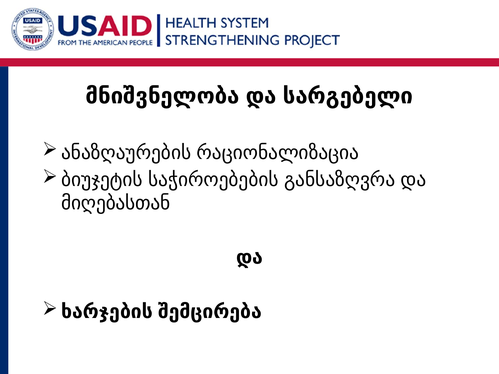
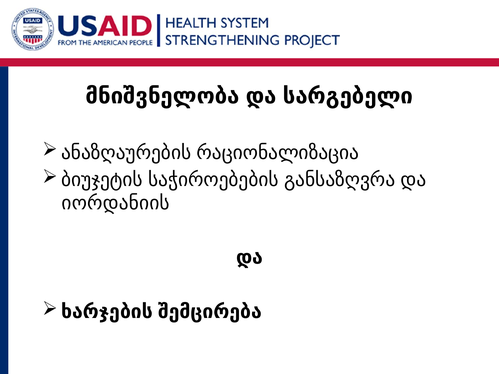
მიღებასთან: მიღებასთან -> იორდანიის
